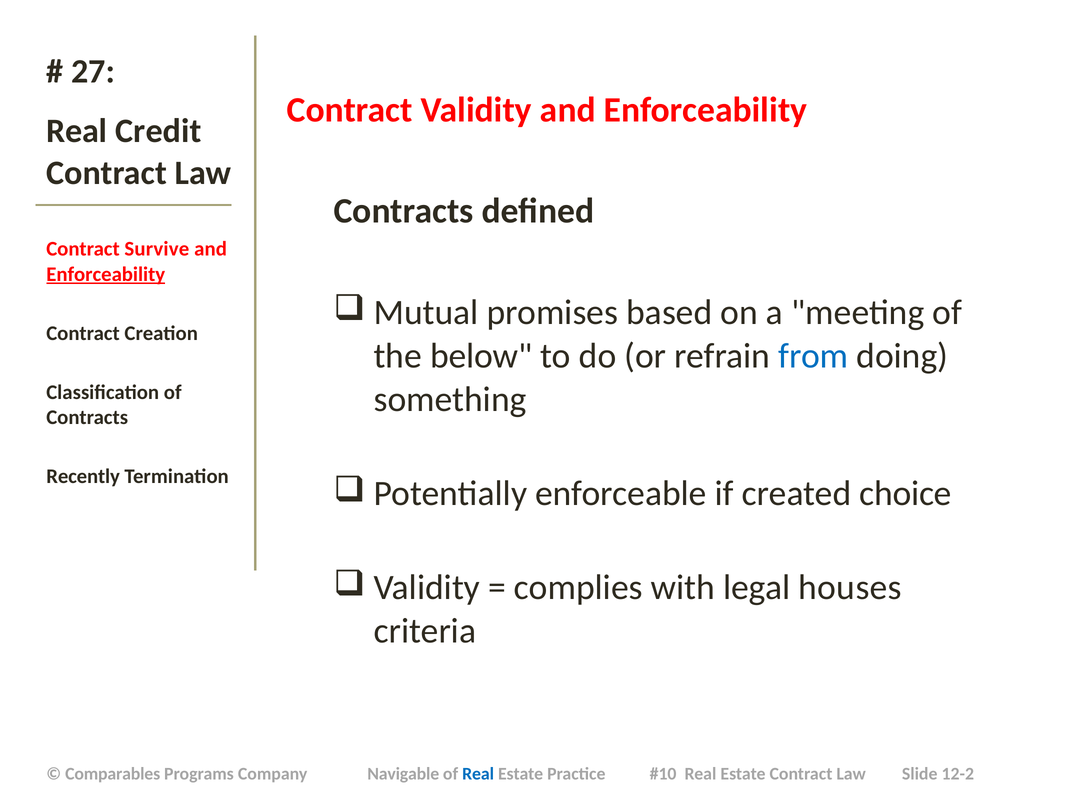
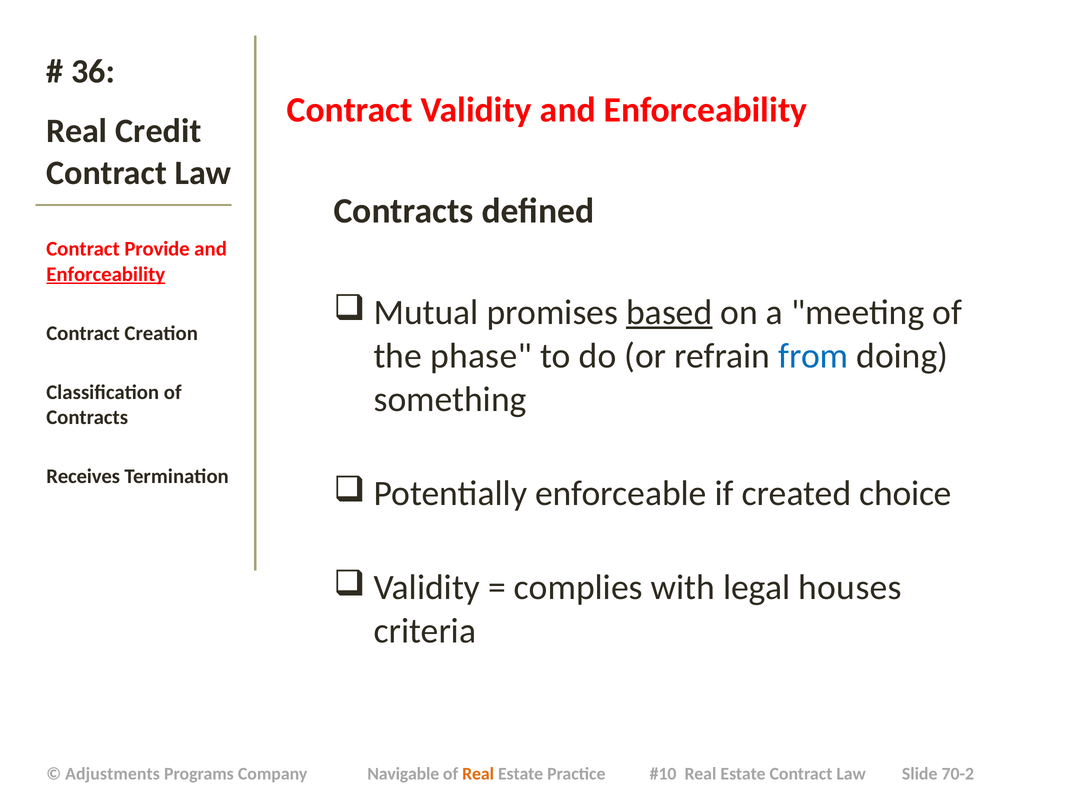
27: 27 -> 36
Survive: Survive -> Provide
based underline: none -> present
below: below -> phase
Recently: Recently -> Receives
Comparables: Comparables -> Adjustments
Real at (478, 774) colour: blue -> orange
12-2: 12-2 -> 70-2
